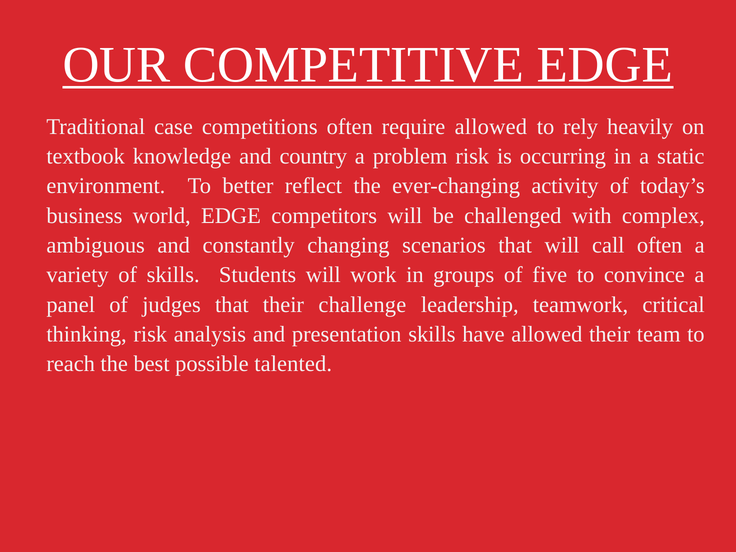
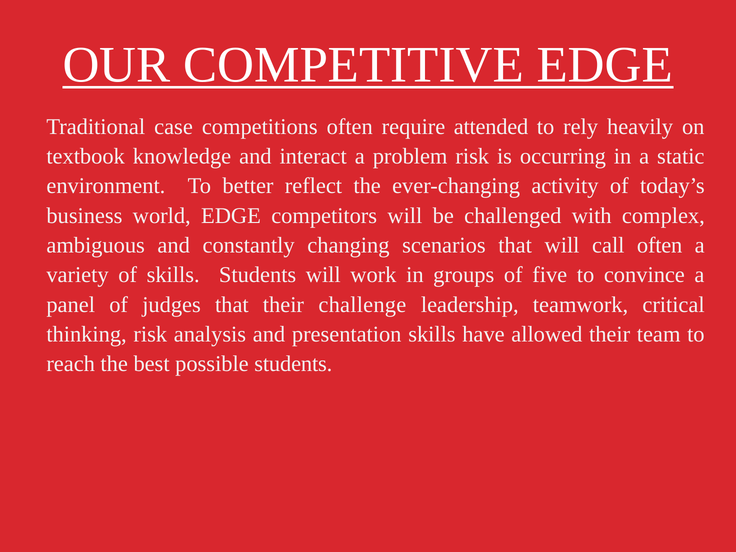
require allowed: allowed -> attended
country: country -> interact
possible talented: talented -> students
